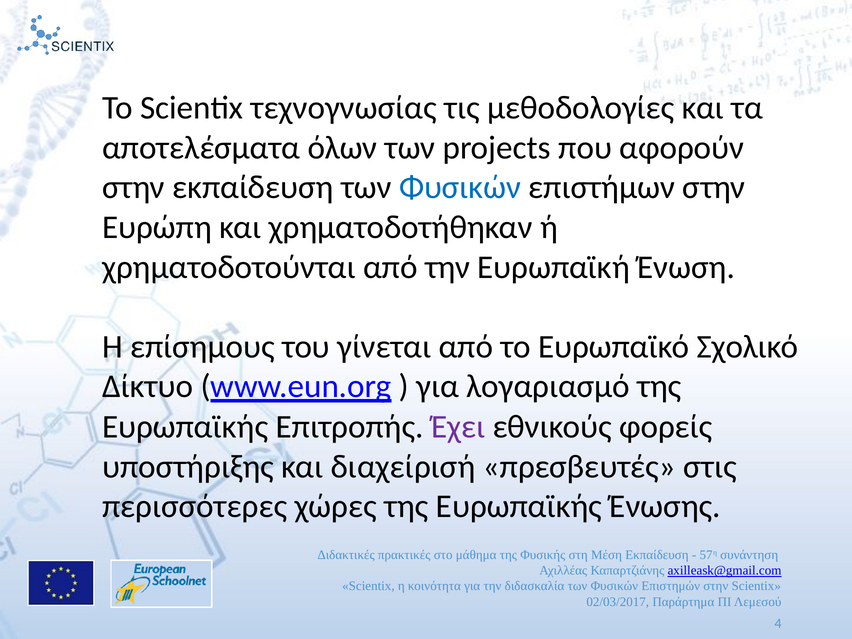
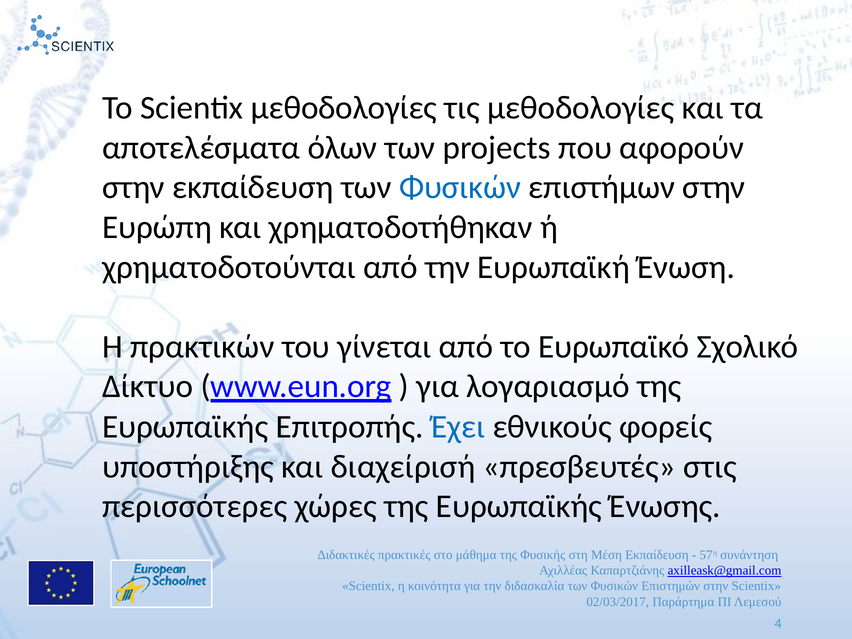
Scientix τεχνογνωσίας: τεχνογνωσίας -> μεθοδολογίες
επίσημους: επίσημους -> πρακτικών
Έχει colour: purple -> blue
